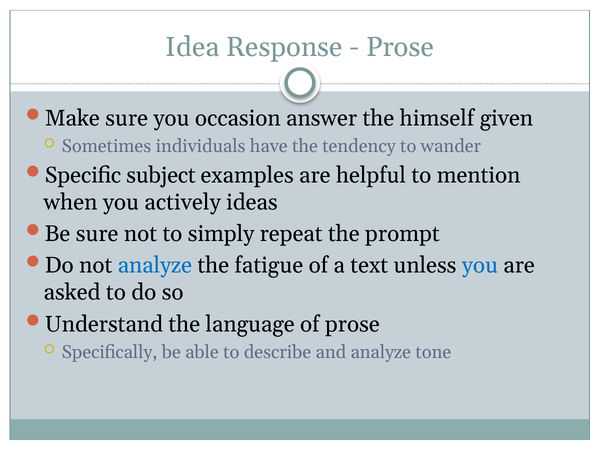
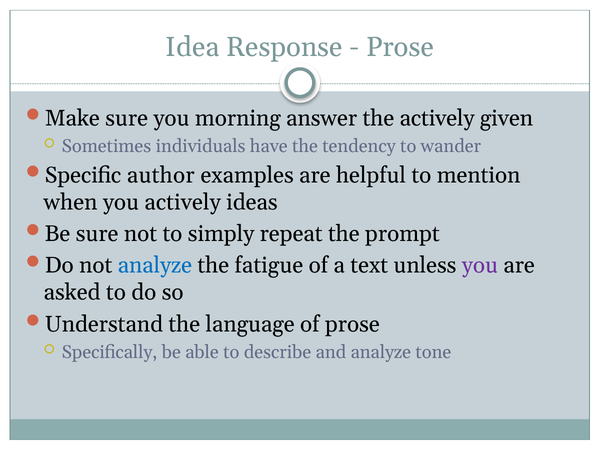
occasion: occasion -> morning
the himself: himself -> actively
subject: subject -> author
you at (480, 266) colour: blue -> purple
